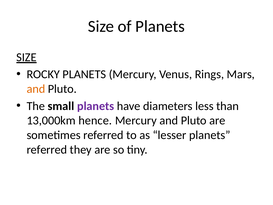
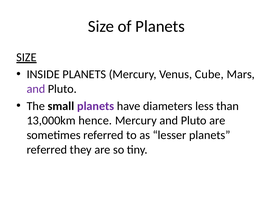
ROCKY: ROCKY -> INSIDE
Rings: Rings -> Cube
and at (36, 89) colour: orange -> purple
